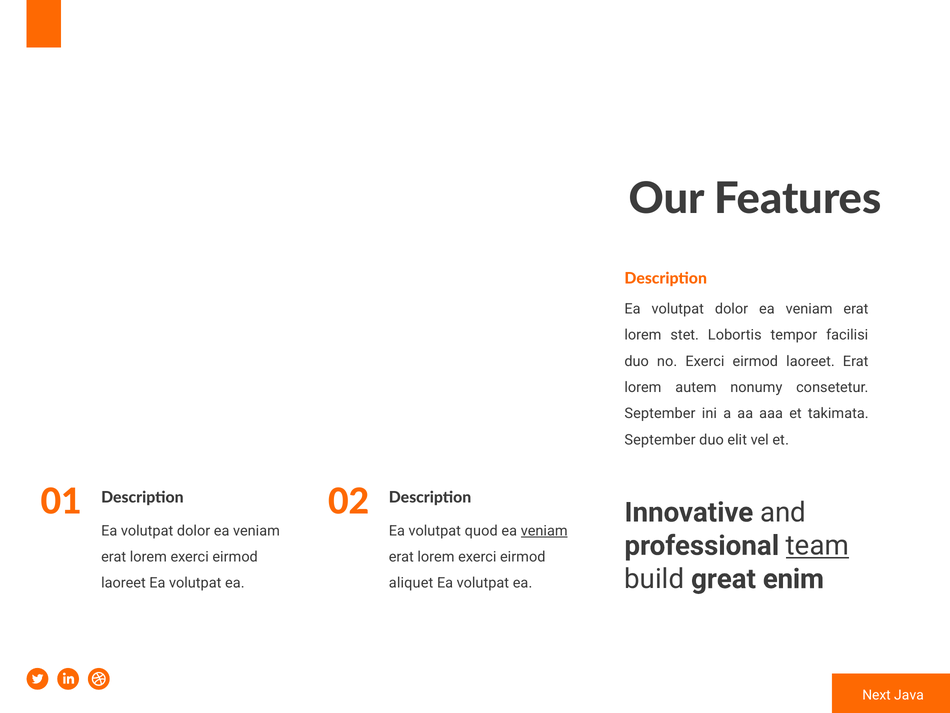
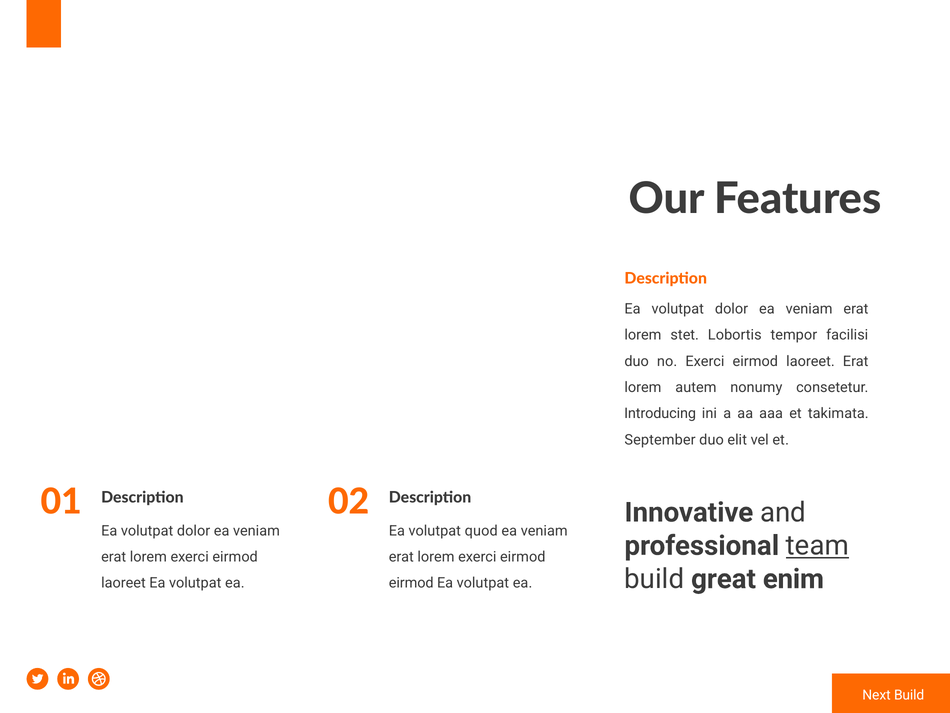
September at (660, 413): September -> Introducing
veniam at (544, 530) underline: present -> none
aliquet at (411, 583): aliquet -> eirmod
Next Java: Java -> Build
